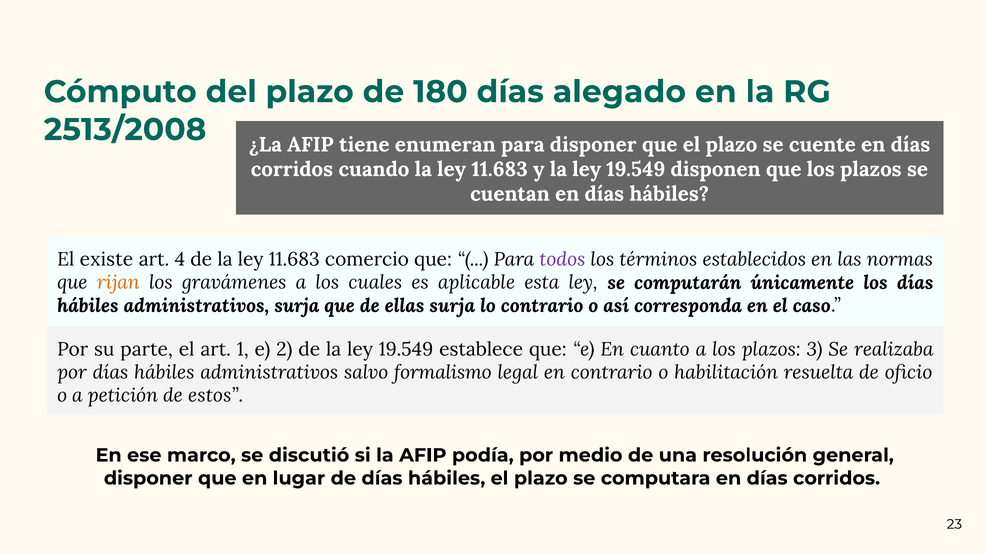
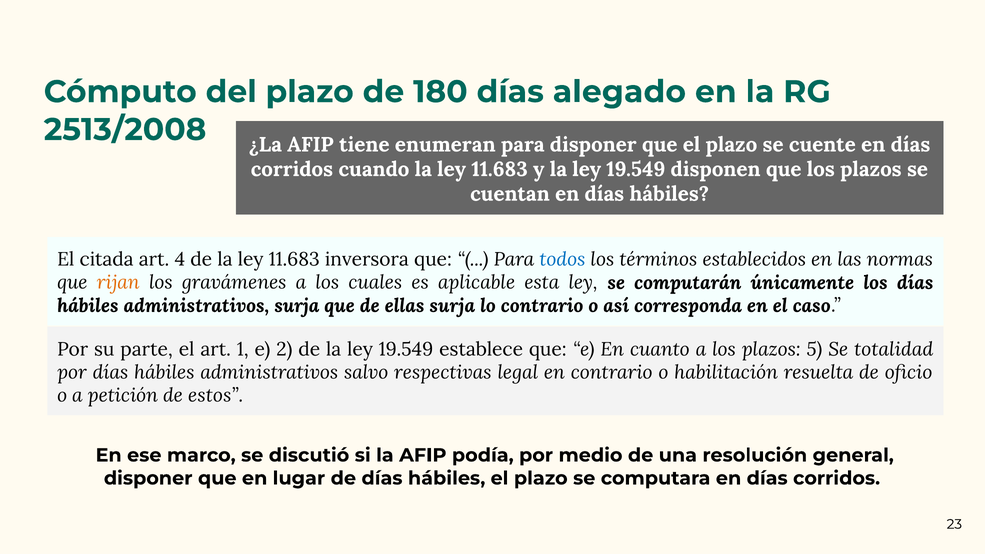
existe: existe -> citada
comercio: comercio -> inversora
todos colour: purple -> blue
3: 3 -> 5
realizaba: realizaba -> totalidad
formalismo: formalismo -> respectivas
